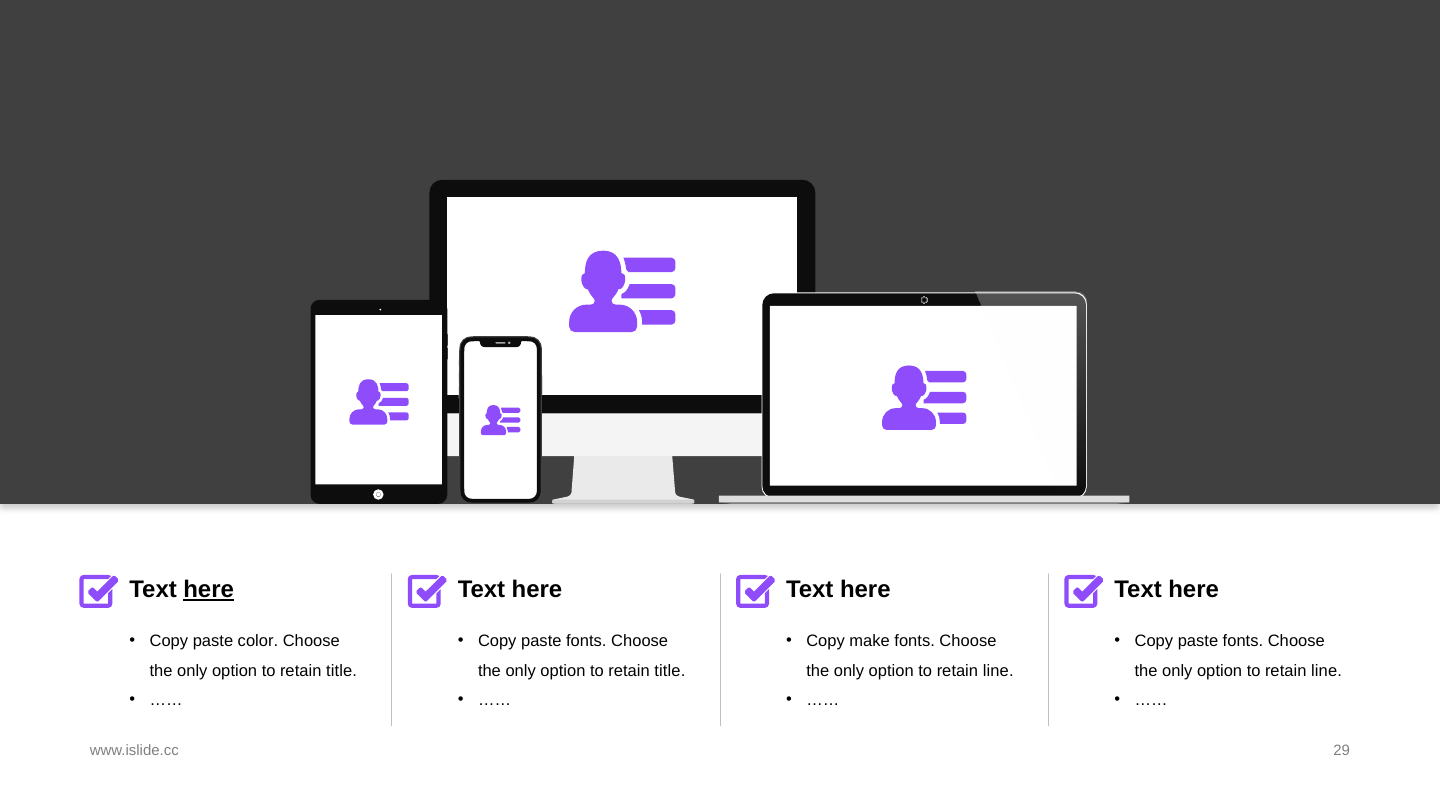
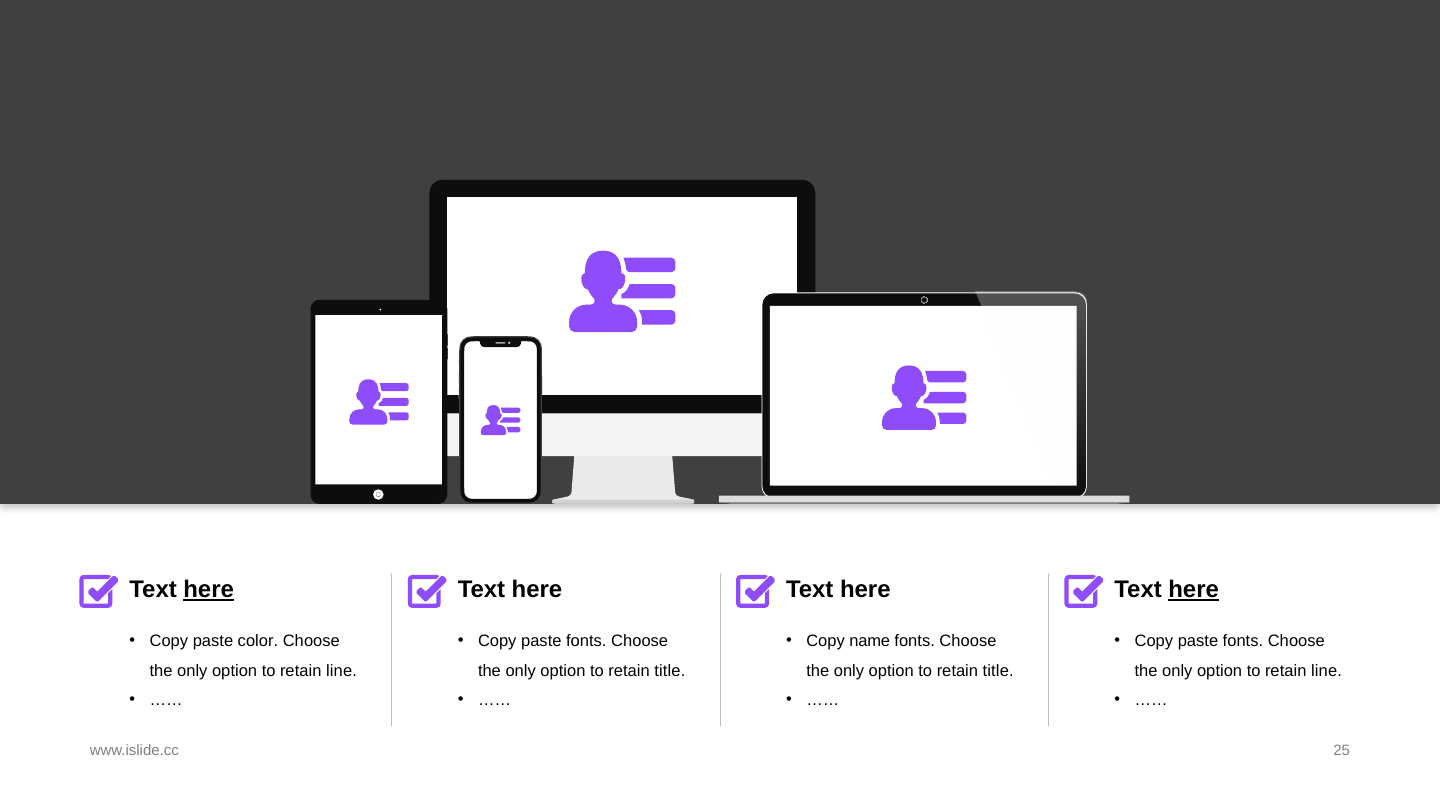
here at (1194, 590) underline: none -> present
make: make -> name
title at (342, 671): title -> line
line at (998, 671): line -> title
29: 29 -> 25
